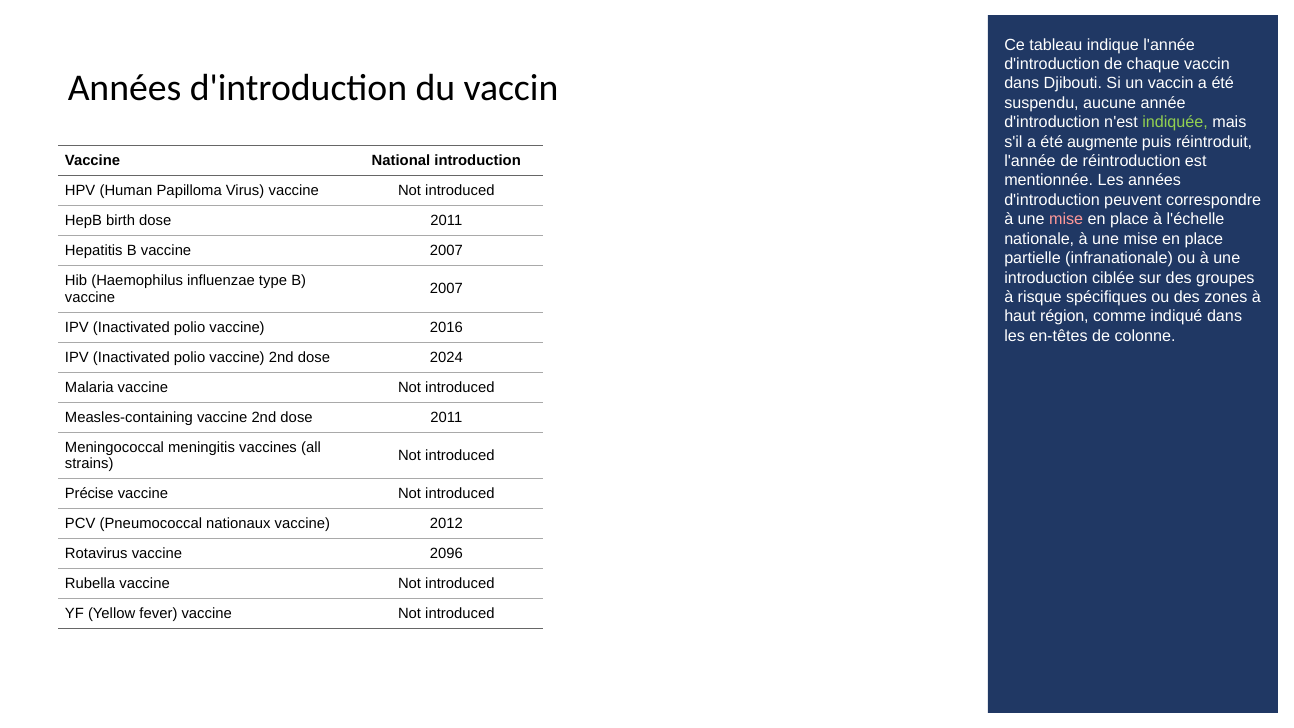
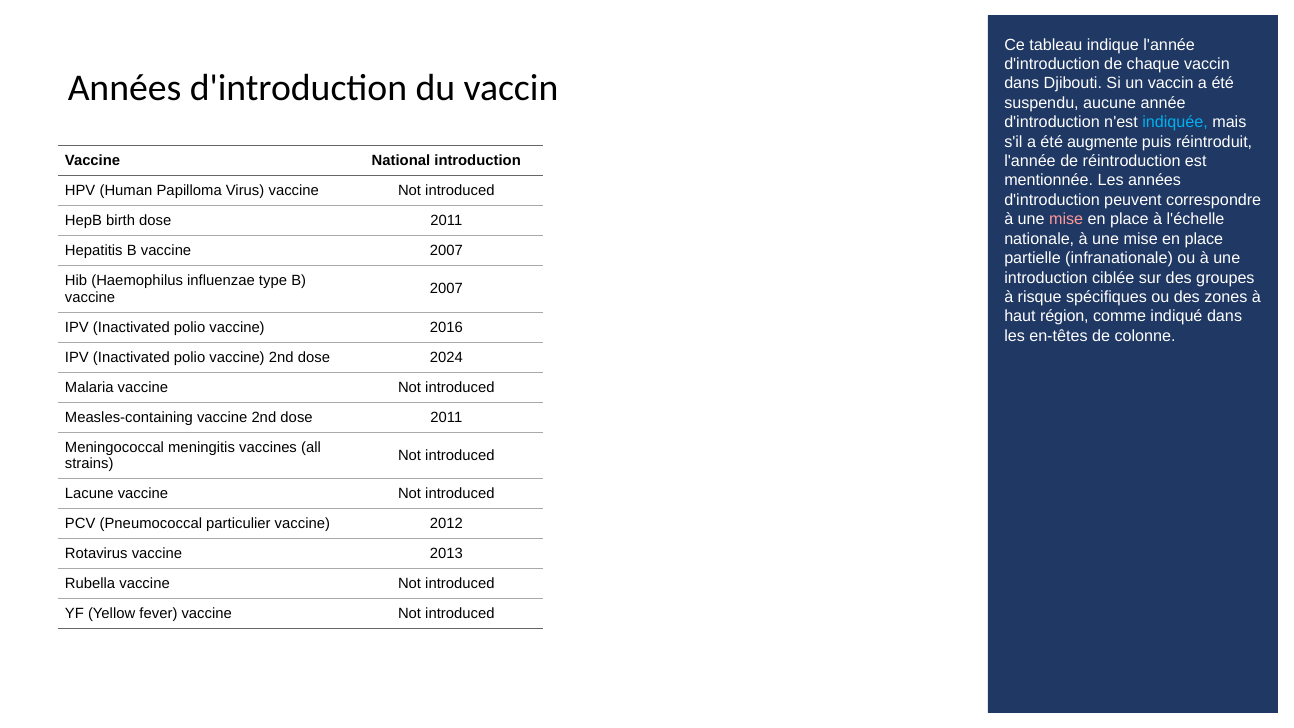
indiquée colour: light green -> light blue
Précise: Précise -> Lacune
nationaux: nationaux -> particulier
2096: 2096 -> 2013
